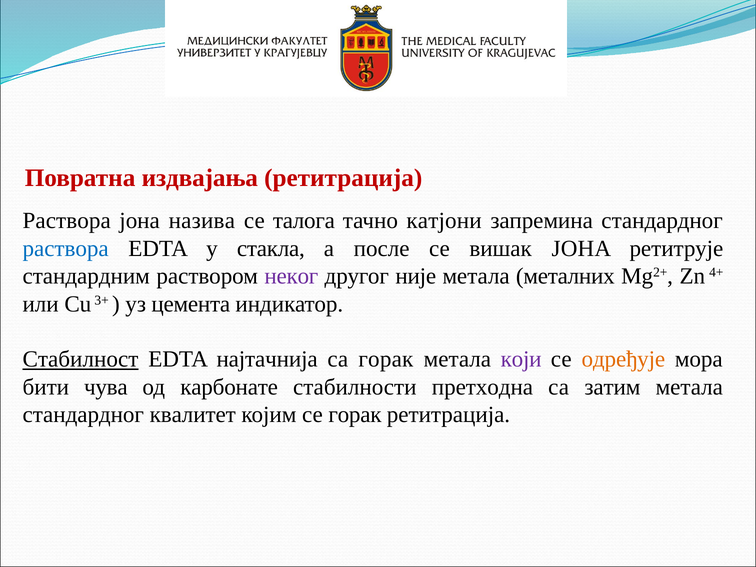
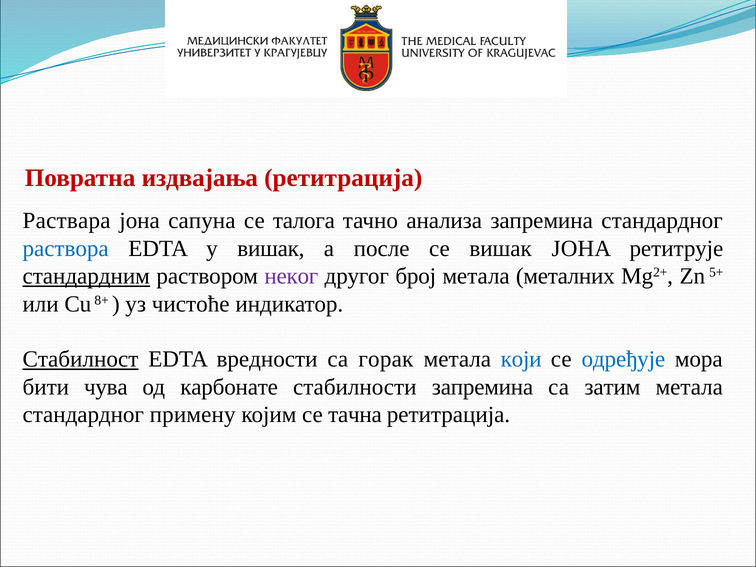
Раствора at (67, 221): Раствора -> Раствара
назива: назива -> сапуна
катјони: катјони -> анализа
у стакла: стакла -> вишак
стандардним underline: none -> present
није: није -> број
4+: 4+ -> 5+
3+: 3+ -> 8+
цемента: цемента -> чистоће
најтачнија: најтачнија -> вредности
који colour: purple -> blue
одређује colour: orange -> blue
стабилности претходна: претходна -> запремина
квалитет: квалитет -> примену
се горак: горак -> тачна
